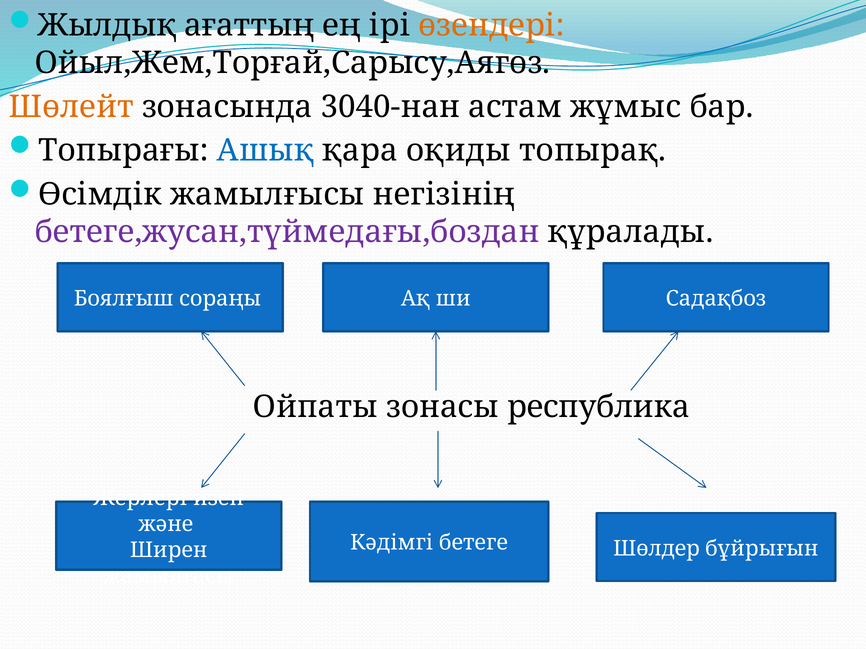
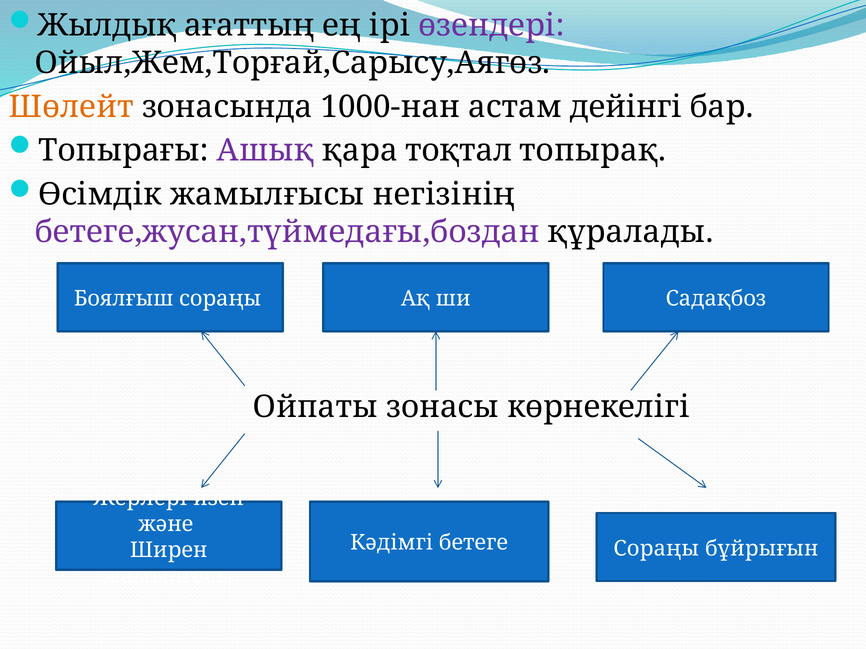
өзендері colour: orange -> purple
3040-нан: 3040-нан -> 1000-нан
жұмыс: жұмыс -> дейінгі
Ашық colour: blue -> purple
оқиды: оқиды -> тоқтал
республика: республика -> көрнекелігі
бетеге Шөлдер: Шөлдер -> Сораңы
